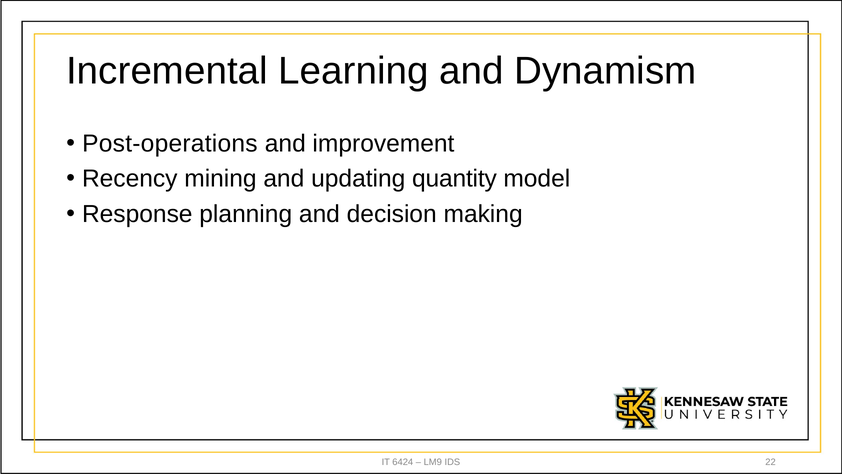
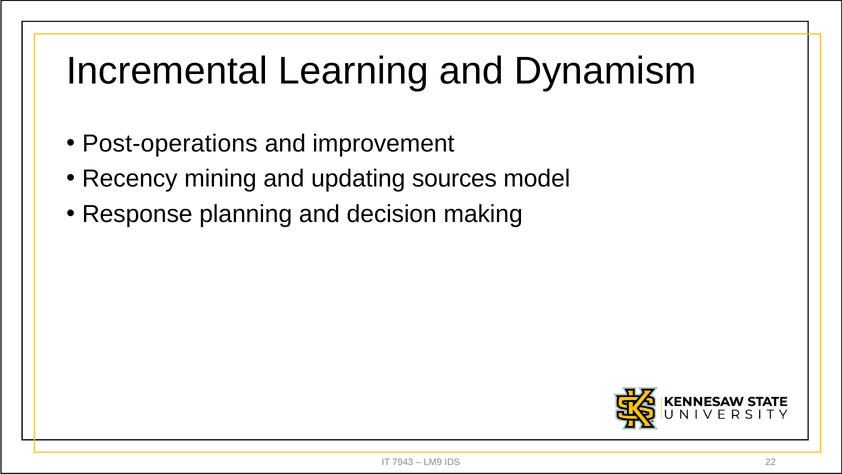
quantity: quantity -> sources
6424: 6424 -> 7943
